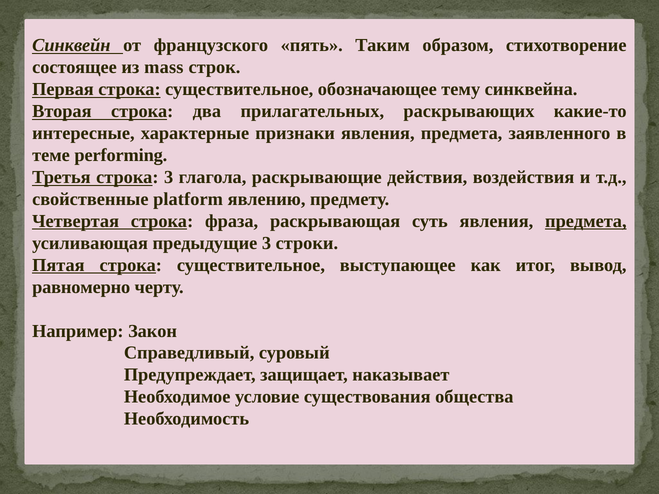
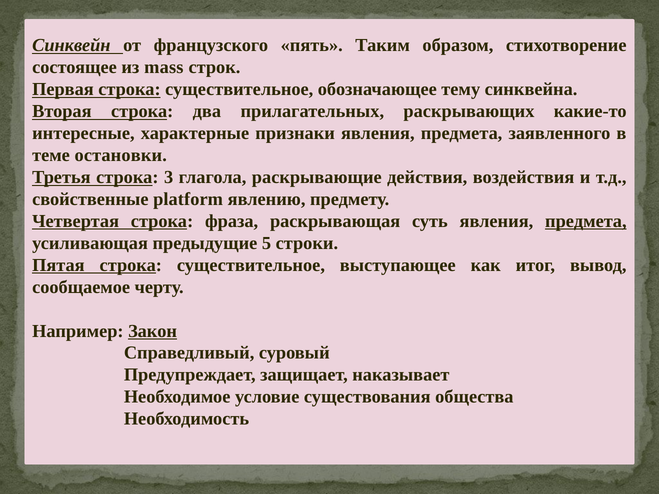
performing: performing -> остановки
предыдущие 3: 3 -> 5
равномерно: равномерно -> сообщаемое
Закон underline: none -> present
